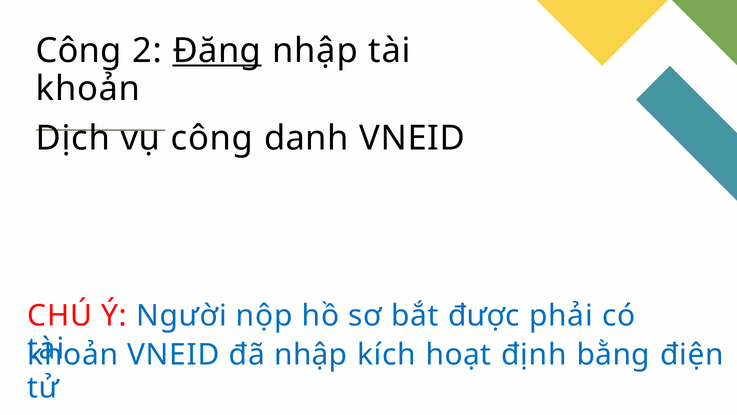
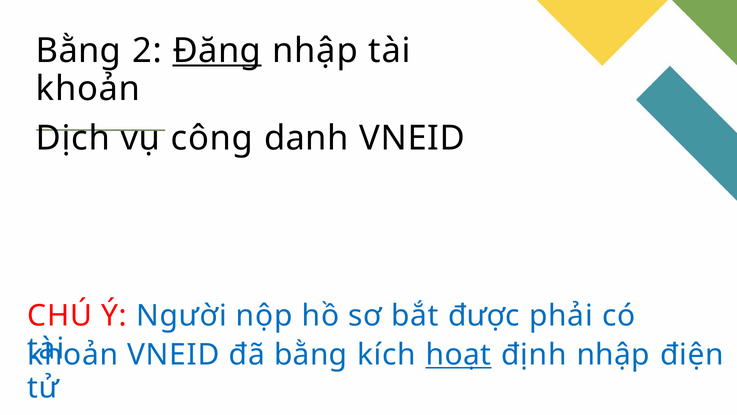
Công at (79, 51): Công -> Bằng
đã nhập: nhập -> bằng
hoạt underline: none -> present
bằng at (613, 354): bằng -> nhập
